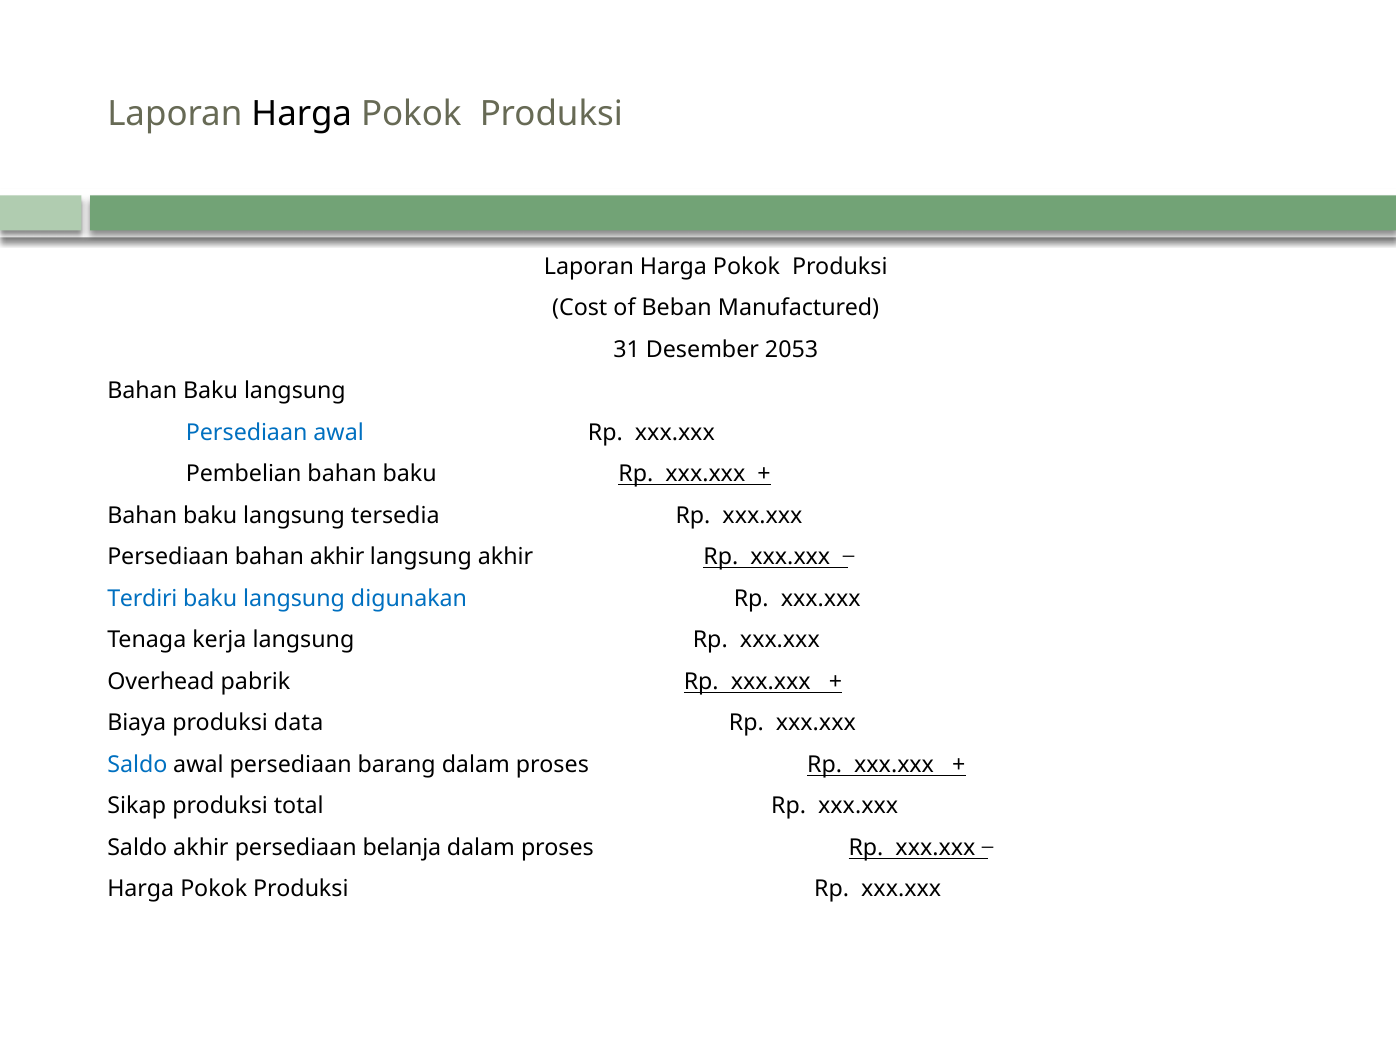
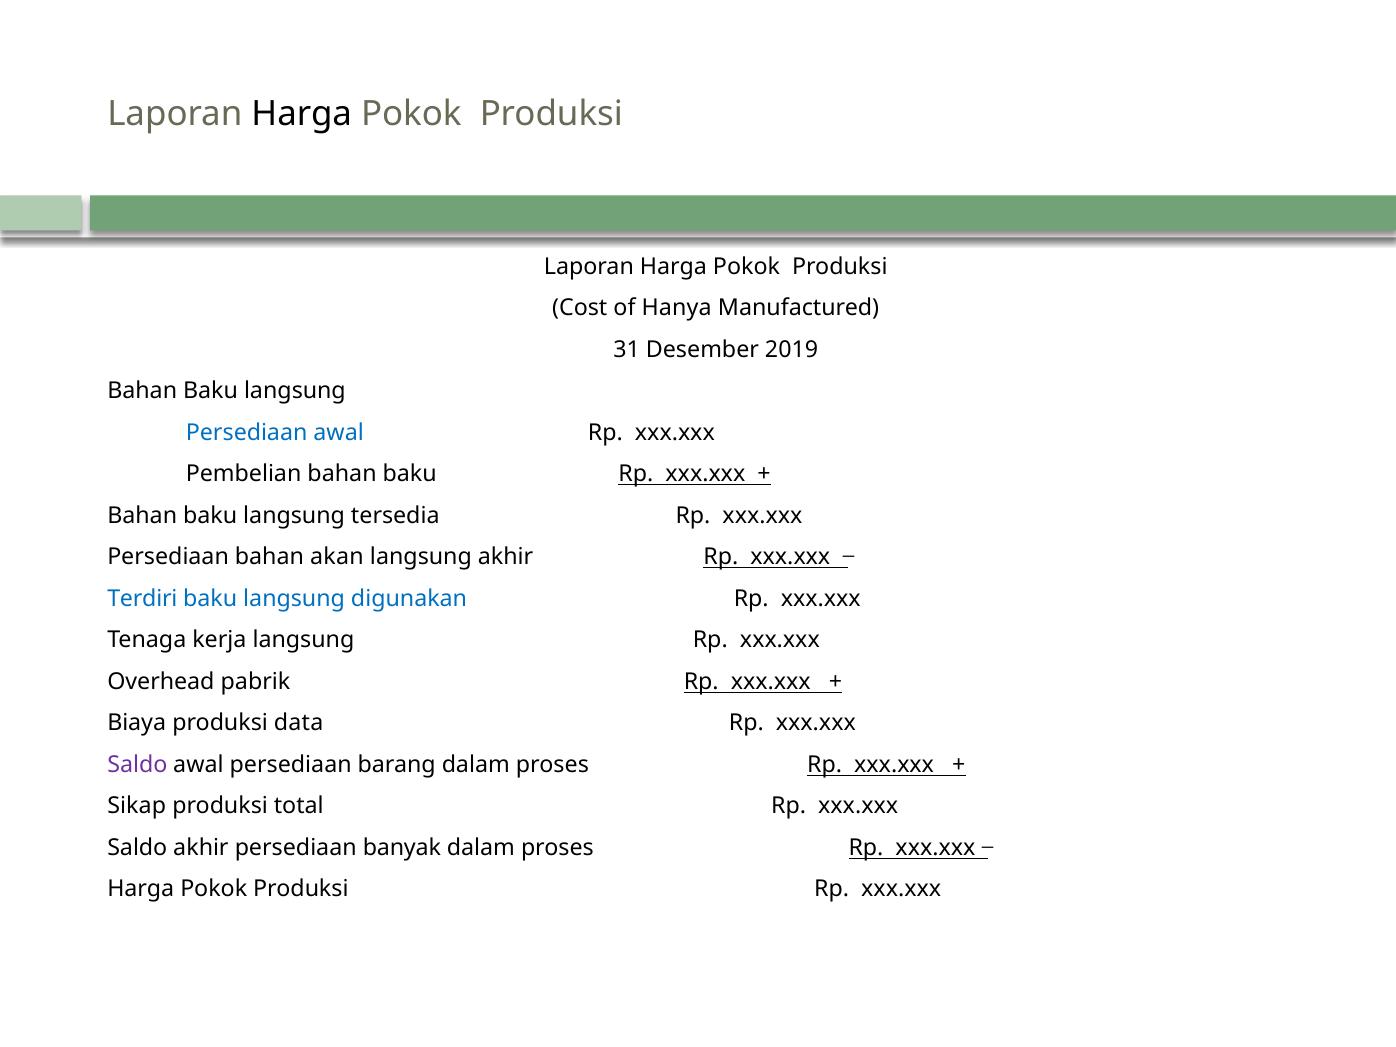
Beban: Beban -> Hanya
2053: 2053 -> 2019
bahan akhir: akhir -> akan
Saldo at (137, 765) colour: blue -> purple
belanja: belanja -> banyak
